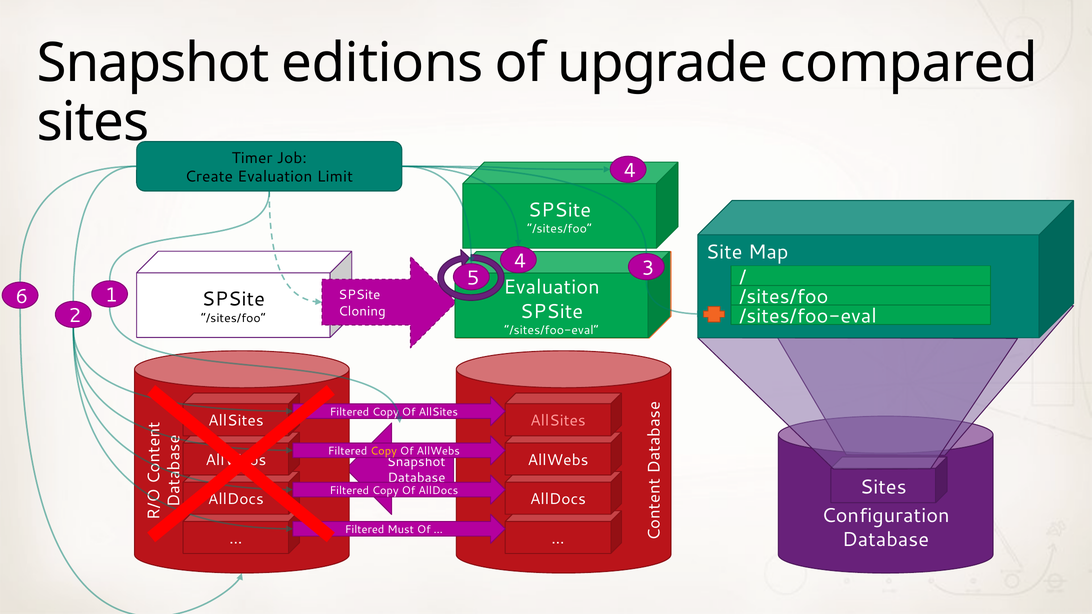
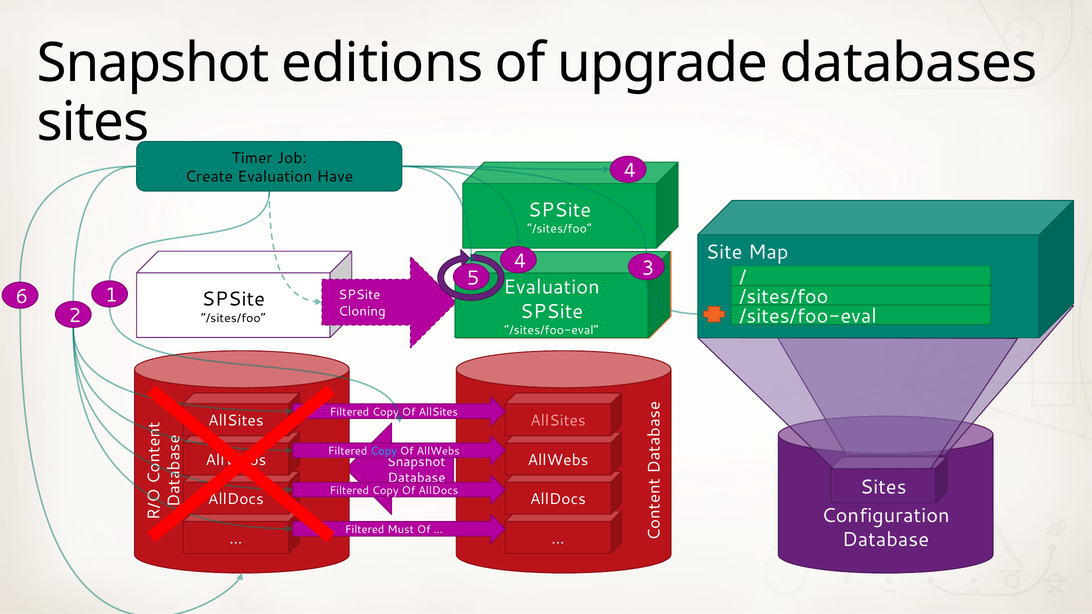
compared: compared -> databases
Limit: Limit -> Have
Copy at (384, 451) colour: yellow -> light blue
